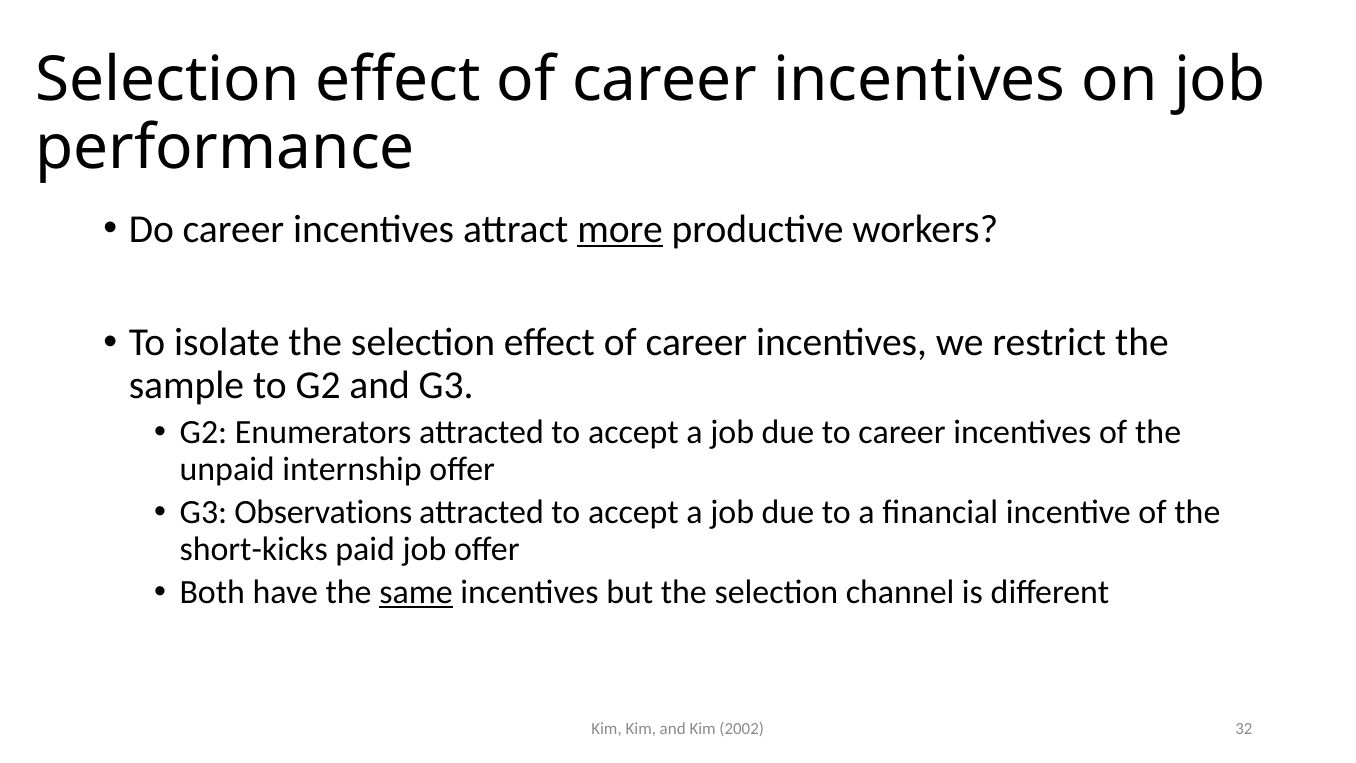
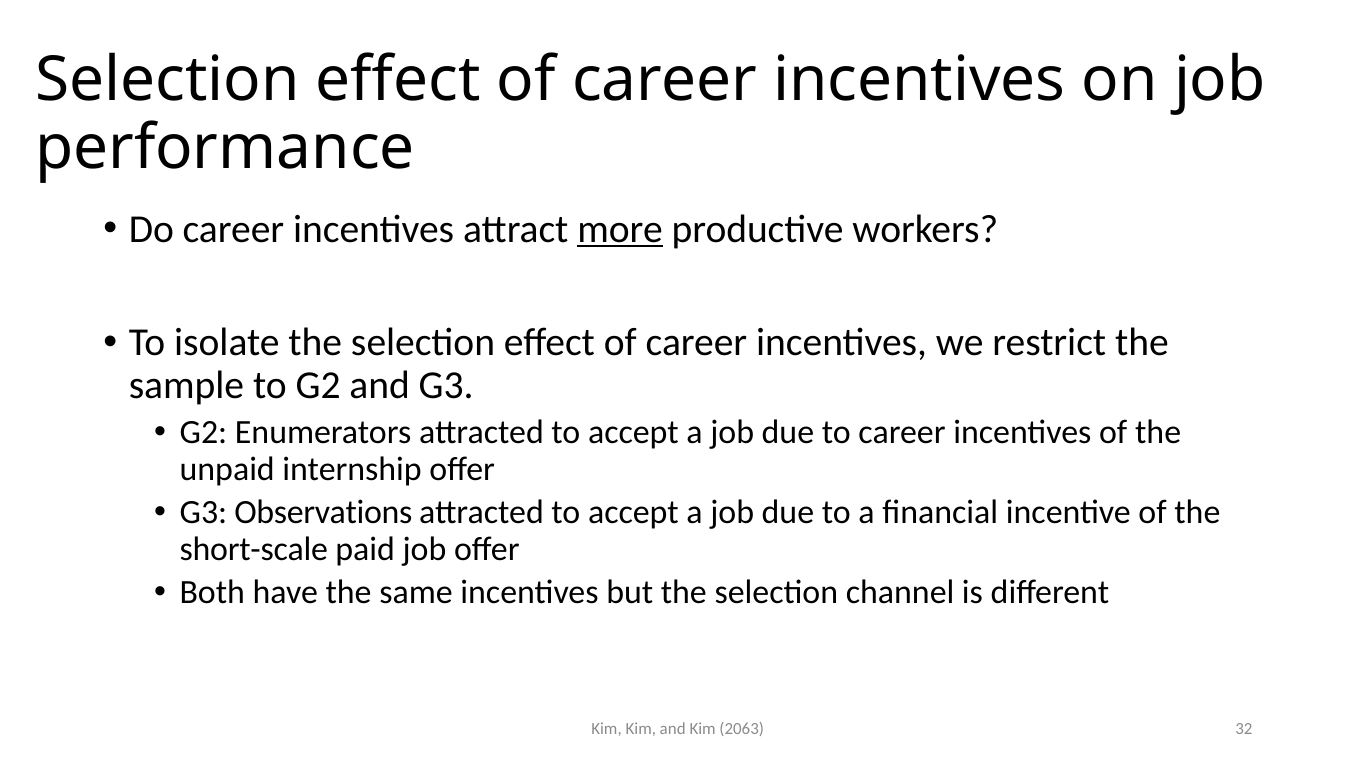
short-kicks: short-kicks -> short-scale
same underline: present -> none
2002: 2002 -> 2063
